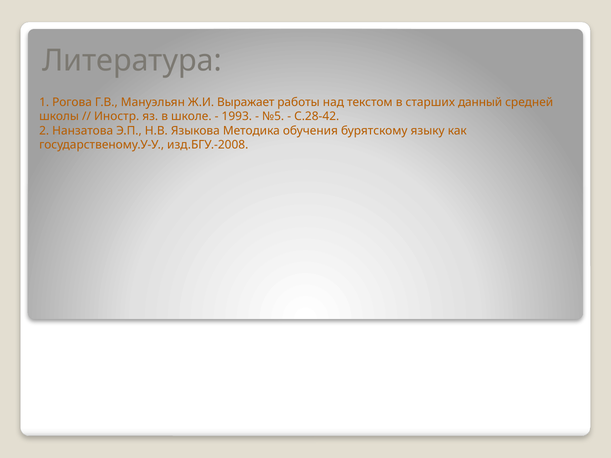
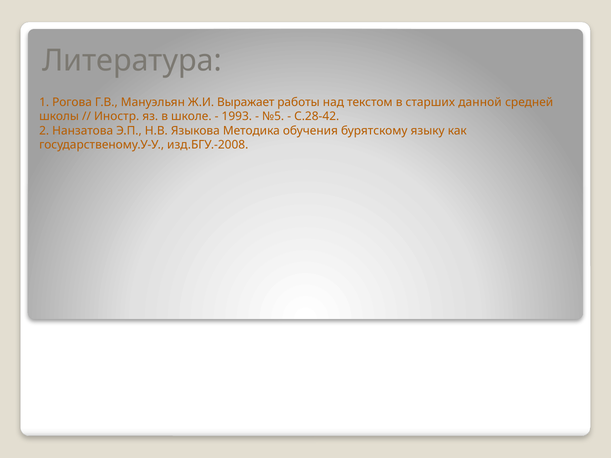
данный: данный -> данной
